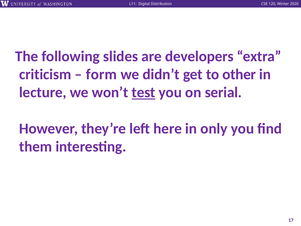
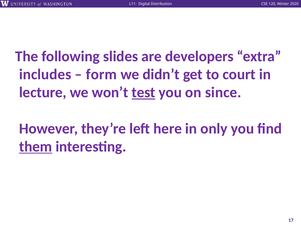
criticism: criticism -> includes
other: other -> court
serial: serial -> since
them underline: none -> present
